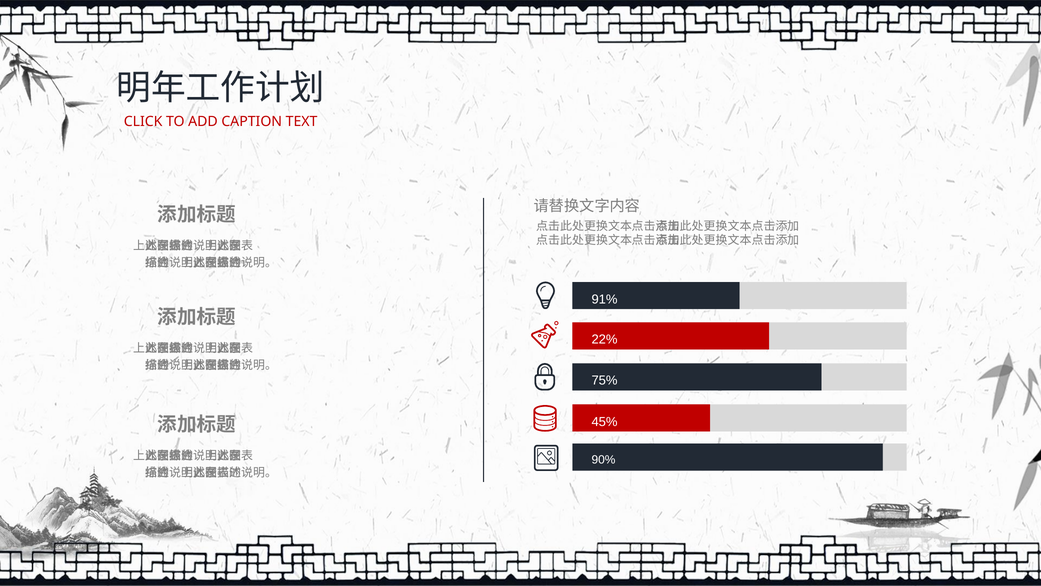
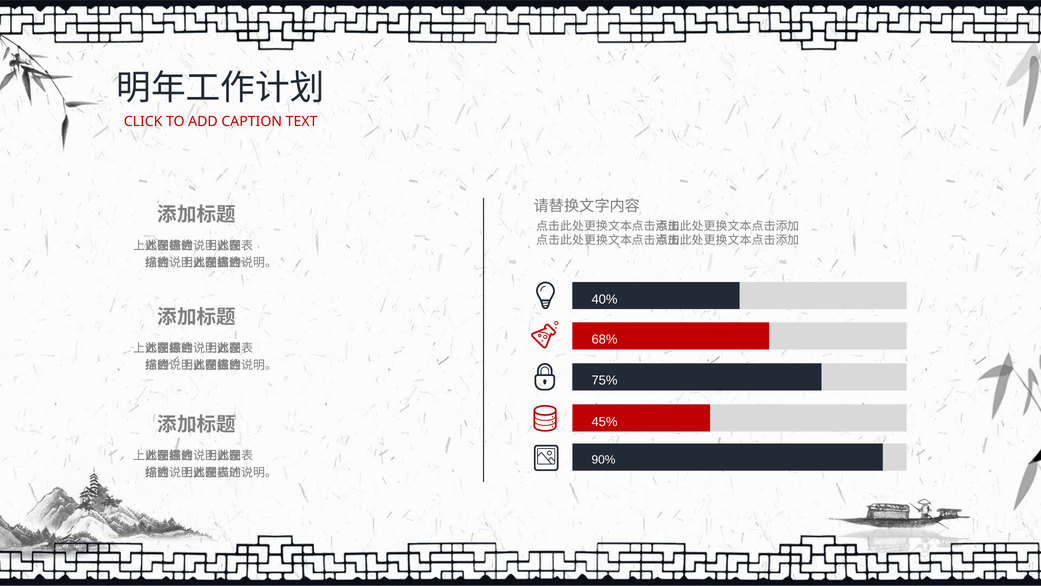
91%: 91% -> 40%
22%: 22% -> 68%
